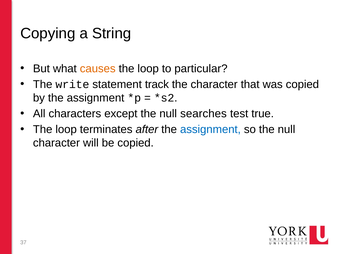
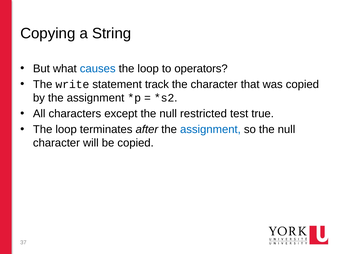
causes colour: orange -> blue
particular: particular -> operators
searches: searches -> restricted
